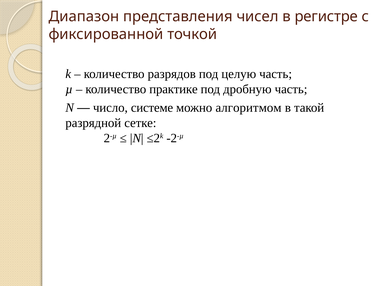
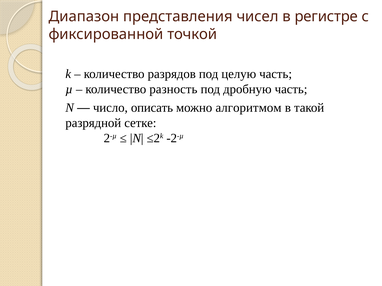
практике: практике -> разность
системе: системе -> описать
